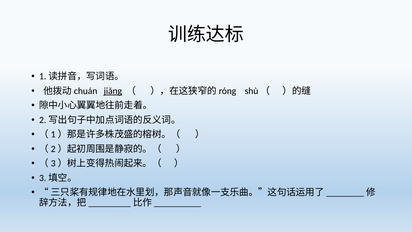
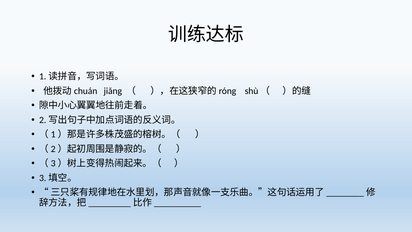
jiǎng underline: present -> none
